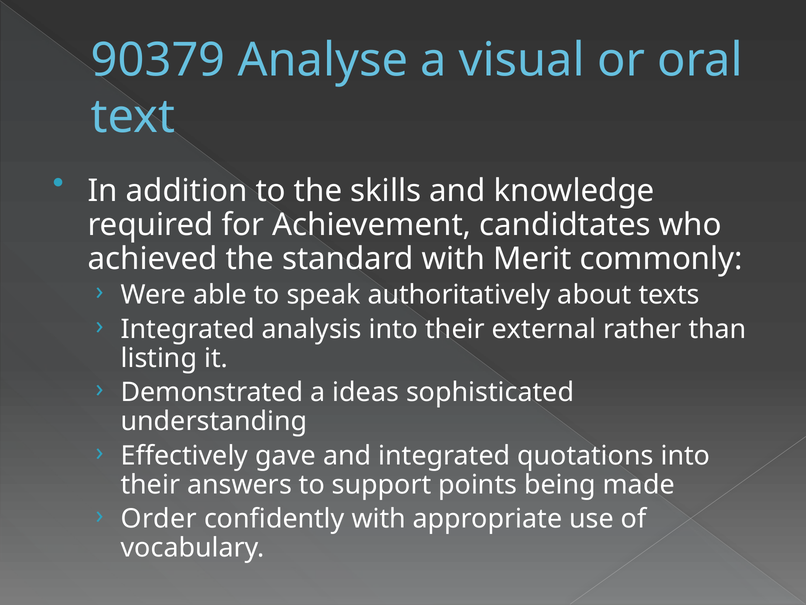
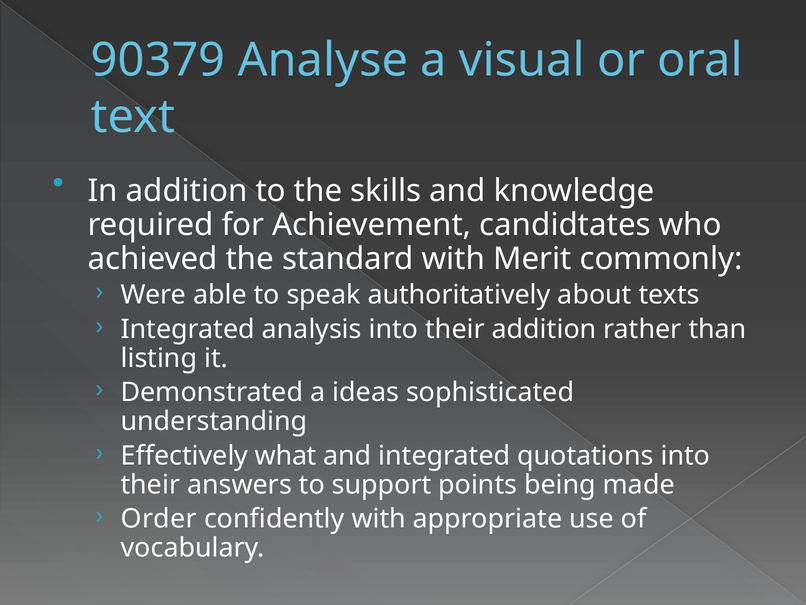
their external: external -> addition
gave: gave -> what
